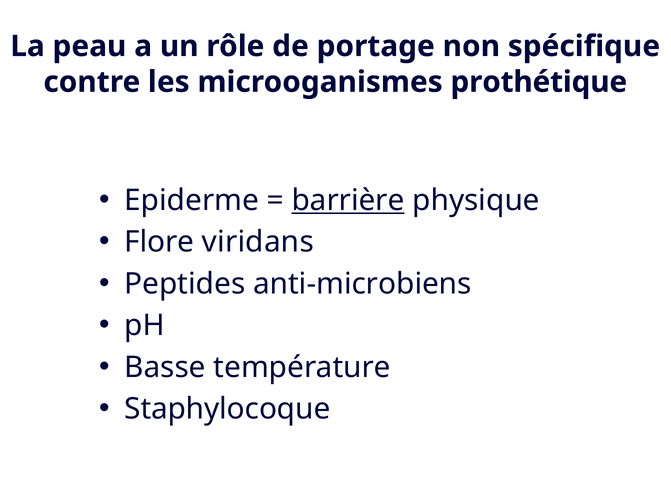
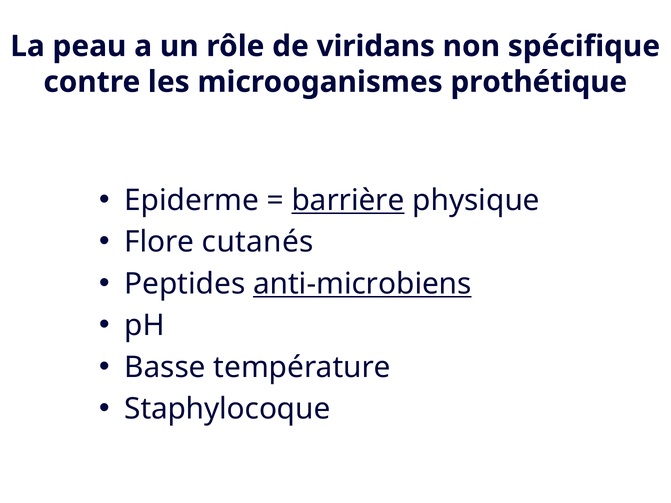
portage: portage -> viridans
viridans: viridans -> cutanés
anti-microbiens underline: none -> present
